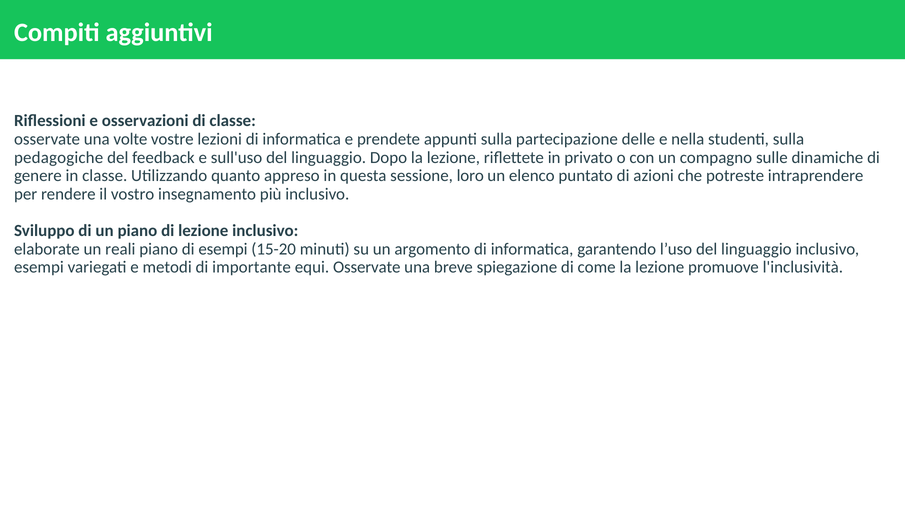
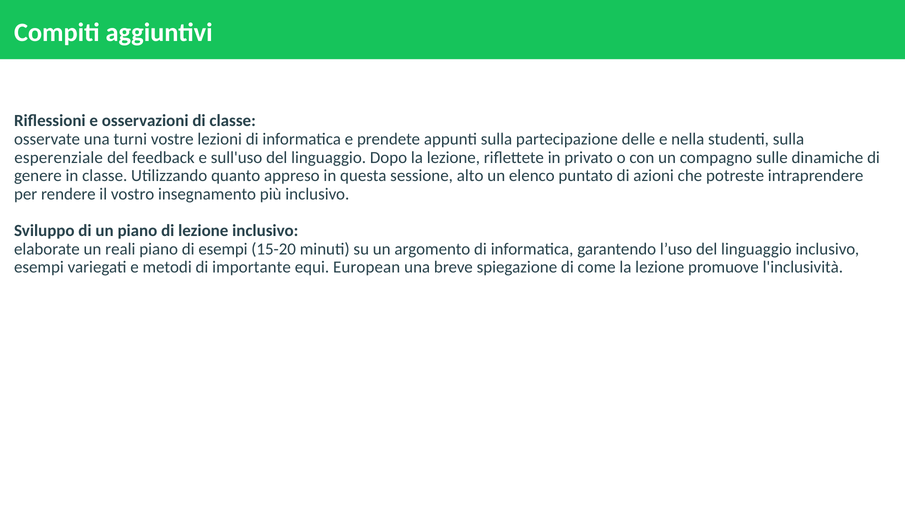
volte: volte -> turni
pedagogiche: pedagogiche -> esperenziale
loro: loro -> alto
equi Osservate: Osservate -> European
